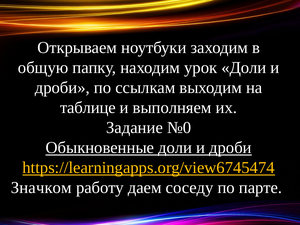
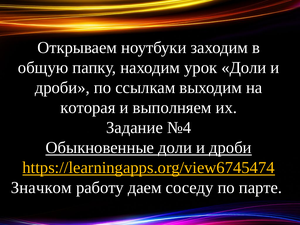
таблице: таблице -> которая
№0: №0 -> №4
